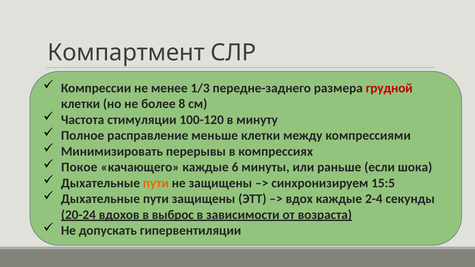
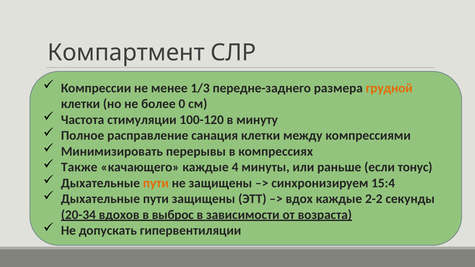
грудной colour: red -> orange
8: 8 -> 0
меньше: меньше -> санация
Покое: Покое -> Также
6: 6 -> 4
шока: шока -> тонус
15:5: 15:5 -> 15:4
2-4: 2-4 -> 2-2
20-24: 20-24 -> 20-34
